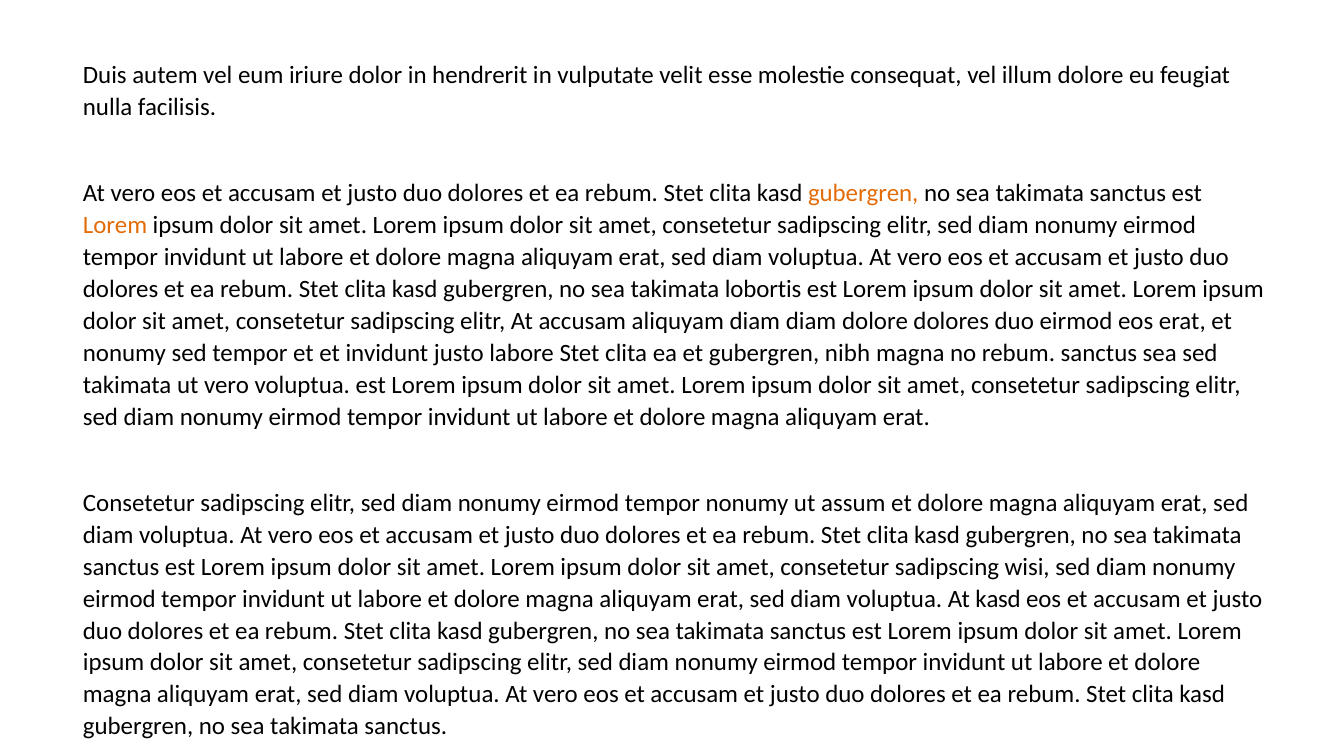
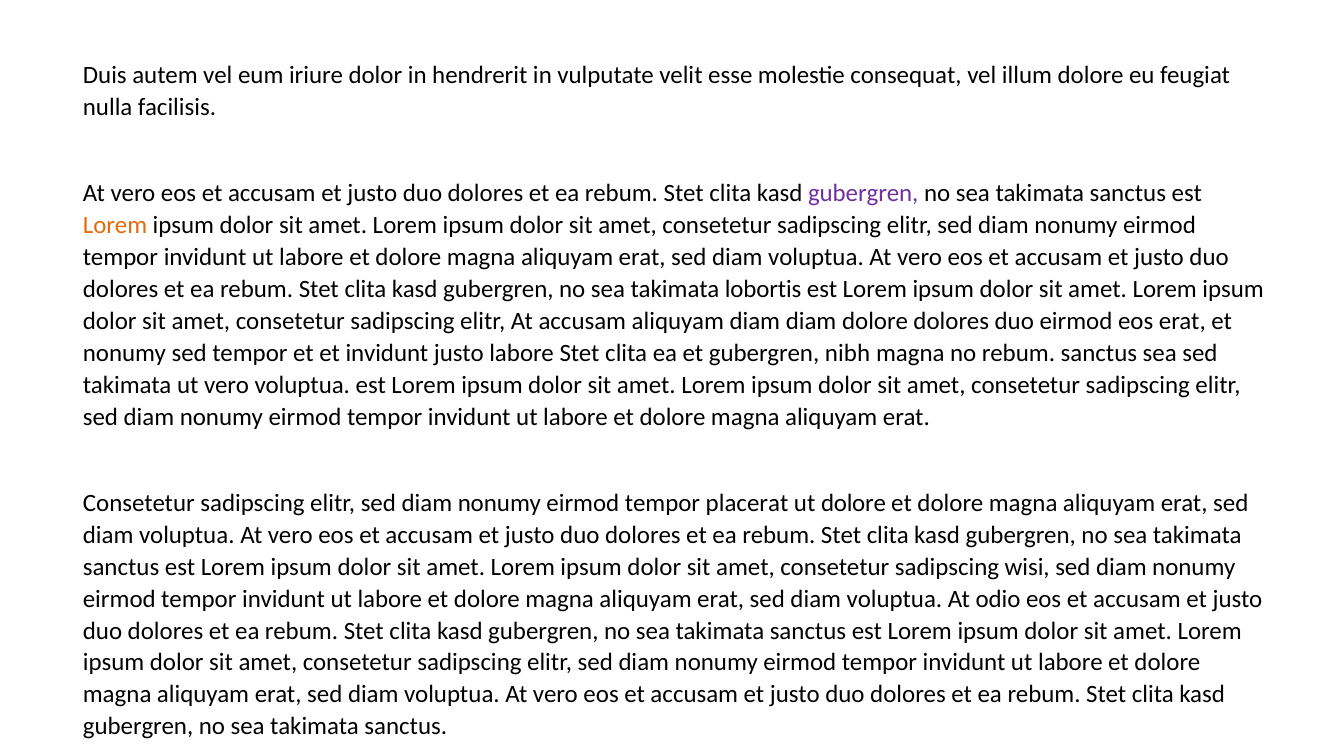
gubergren at (863, 193) colour: orange -> purple
tempor nonumy: nonumy -> placerat
ut assum: assum -> dolore
At kasd: kasd -> odio
